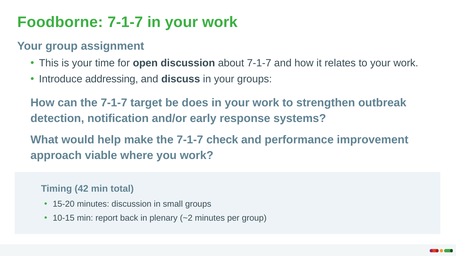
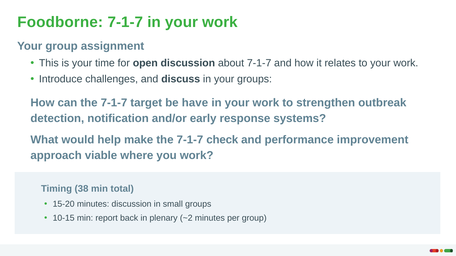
addressing: addressing -> challenges
does: does -> have
42: 42 -> 38
